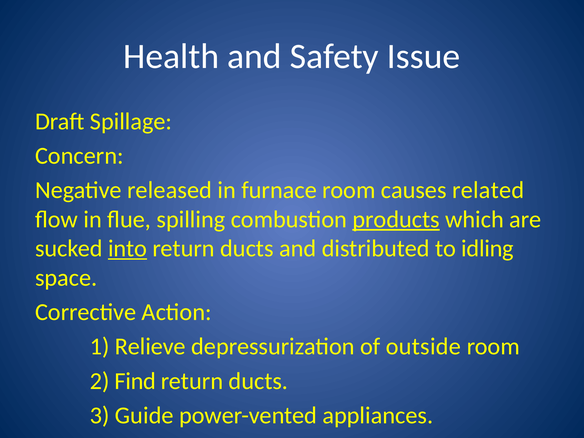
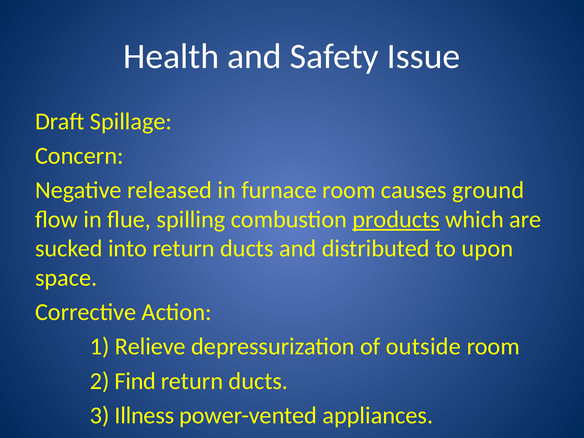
related: related -> ground
into underline: present -> none
idling: idling -> upon
Guide: Guide -> Illness
